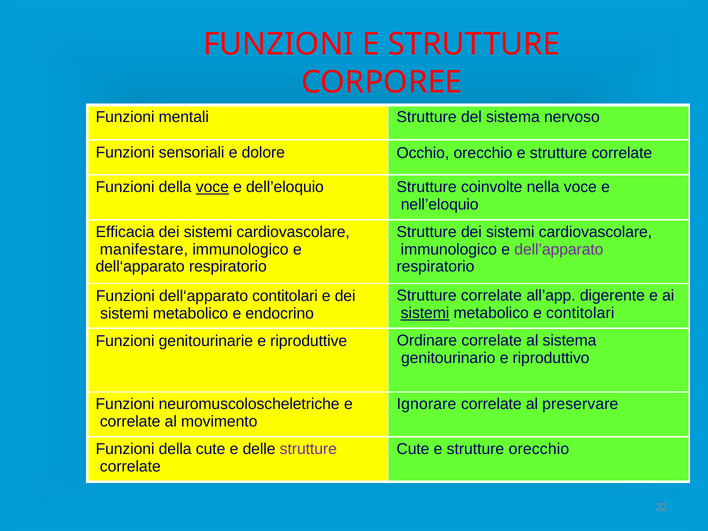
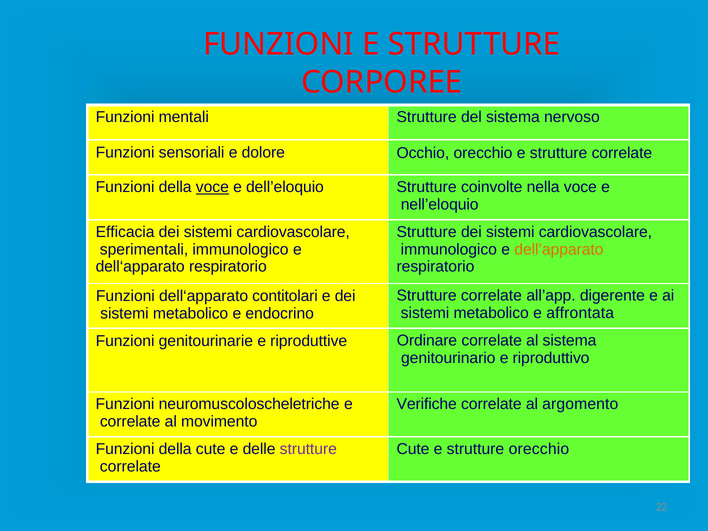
manifestare: manifestare -> sperimentali
dell’apparato colour: purple -> orange
sistemi at (425, 313) underline: present -> none
e contitolari: contitolari -> affrontata
Ignorare: Ignorare -> Verifiche
preservare: preservare -> argomento
